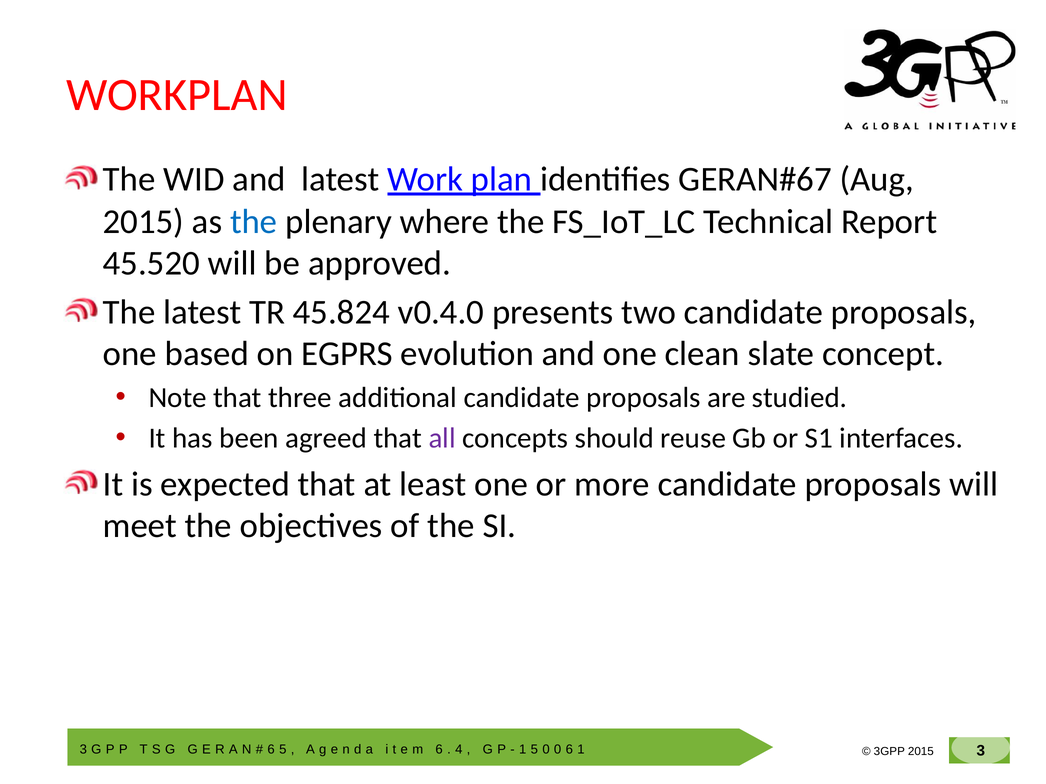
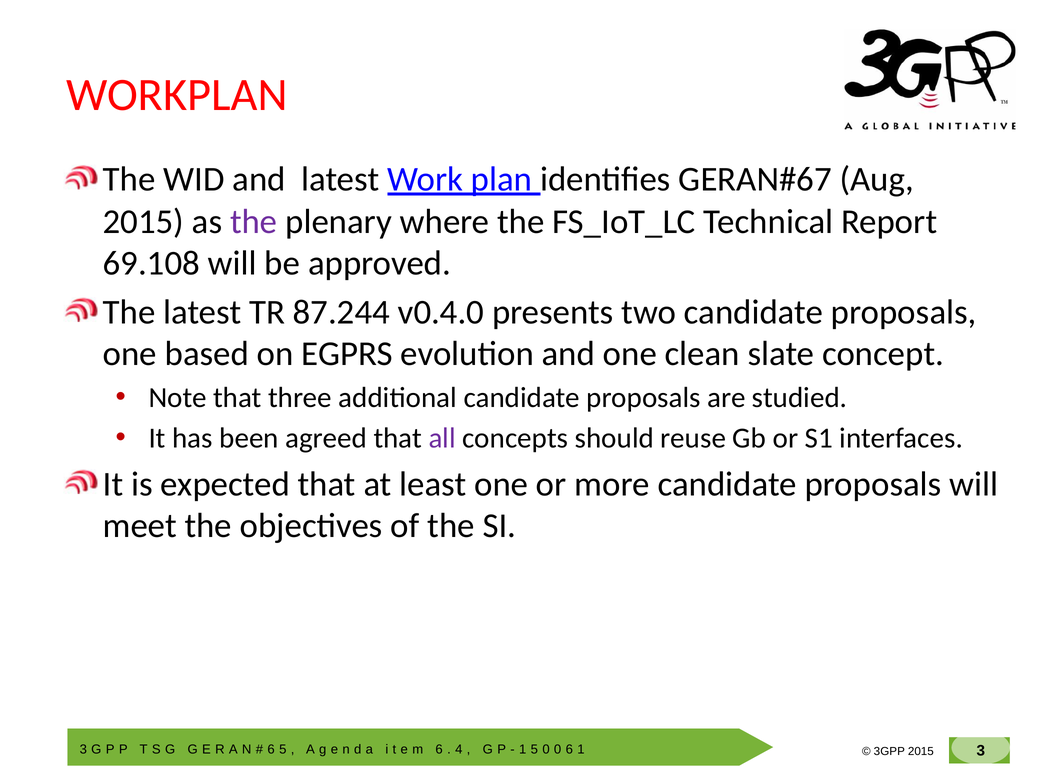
the at (254, 222) colour: blue -> purple
45.520: 45.520 -> 69.108
45.824: 45.824 -> 87.244
